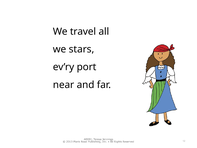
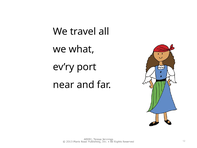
stars: stars -> what
